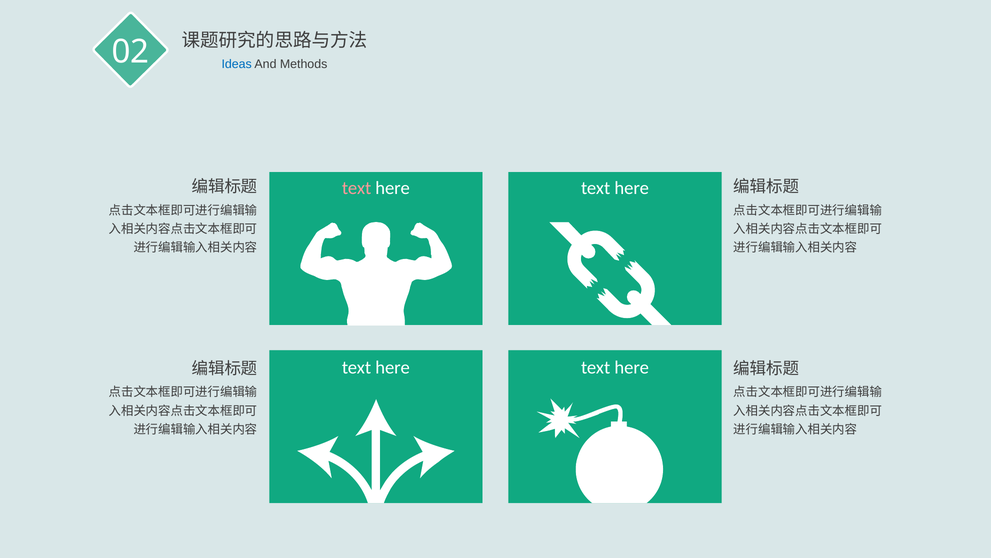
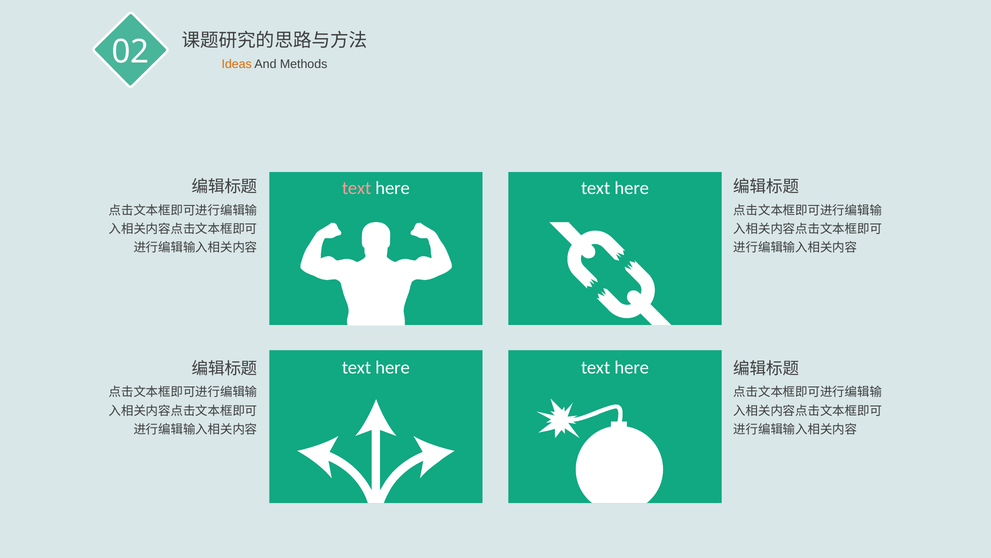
Ideas colour: blue -> orange
